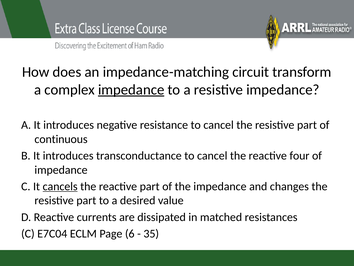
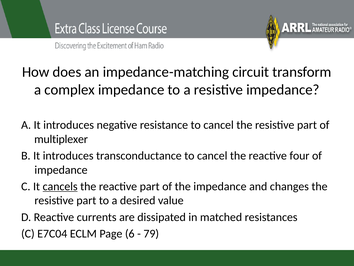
impedance at (131, 90) underline: present -> none
continuous: continuous -> multiplexer
35: 35 -> 79
